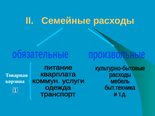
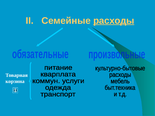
расходы underline: none -> present
